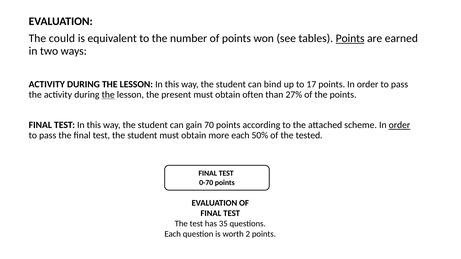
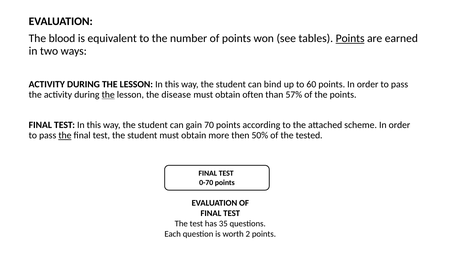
could: could -> blood
17: 17 -> 60
present: present -> disease
27%: 27% -> 57%
order at (399, 125) underline: present -> none
the at (65, 136) underline: none -> present
more each: each -> then
